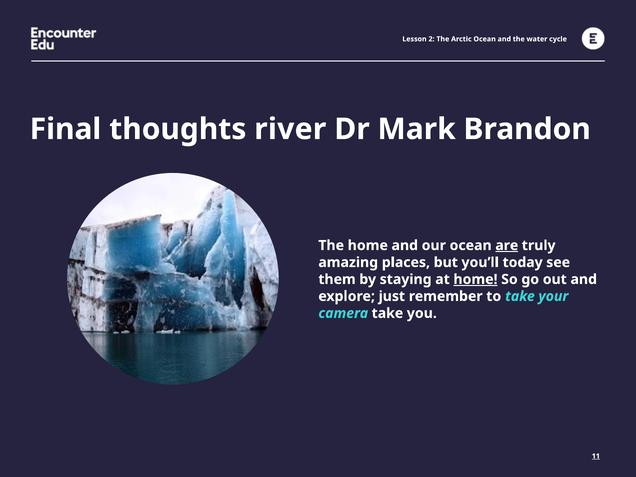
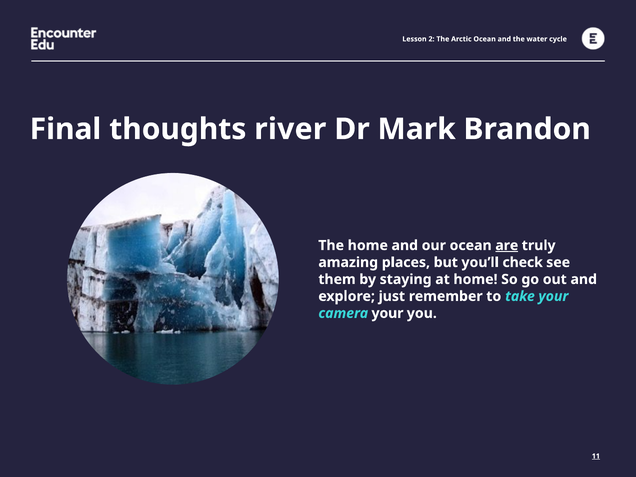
today: today -> check
home at (475, 279) underline: present -> none
camera take: take -> your
